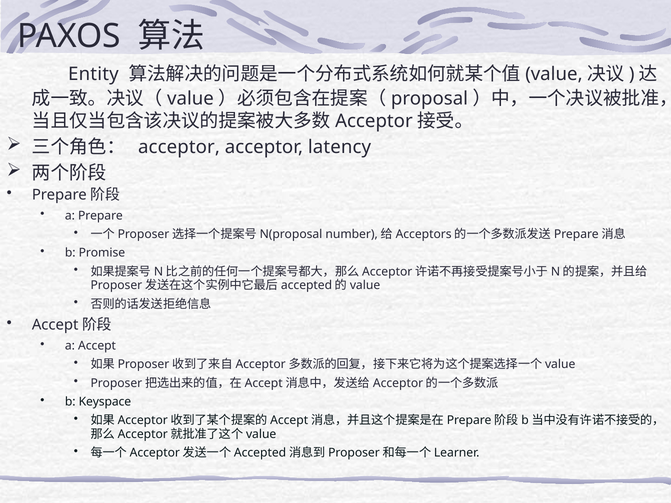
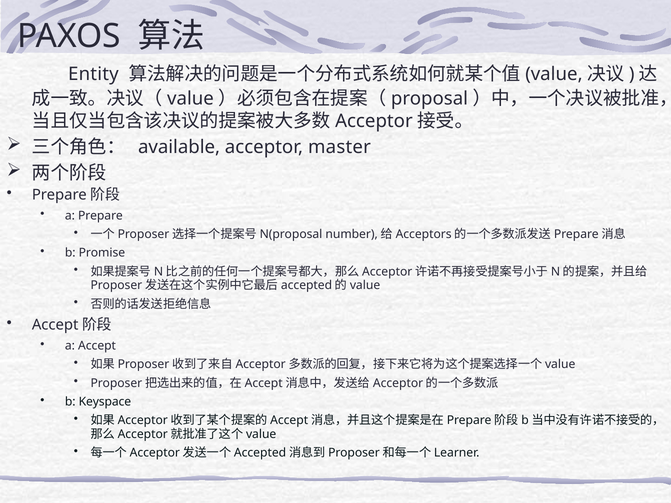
acceptor at (179, 147): acceptor -> available
latency: latency -> master
